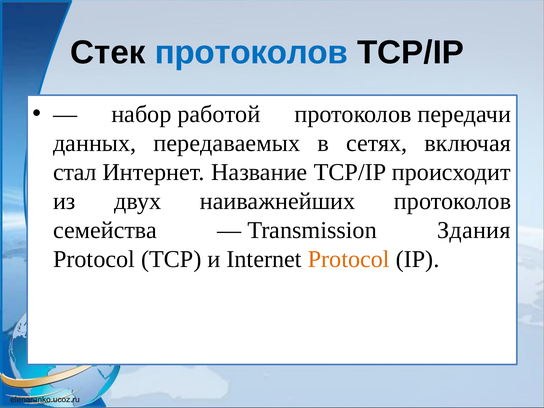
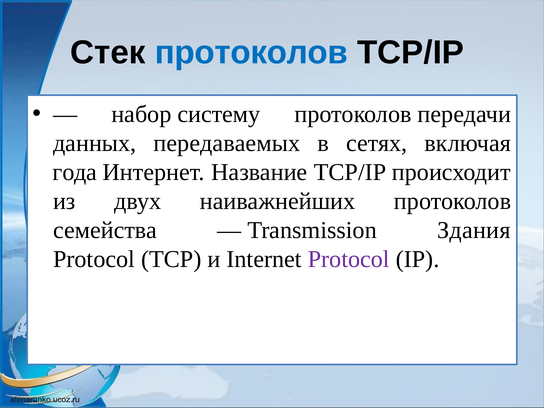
работой: работой -> систему
стал: стал -> года
Protocol at (349, 259) colour: orange -> purple
